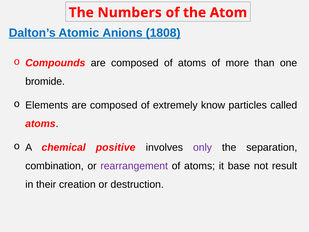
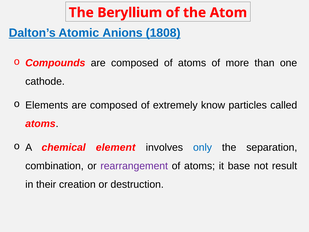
Numbers: Numbers -> Beryllium
bromide: bromide -> cathode
positive: positive -> element
only colour: purple -> blue
